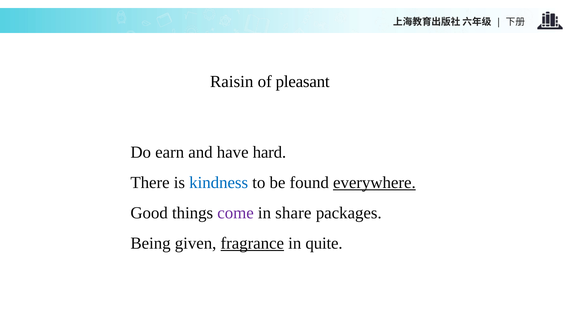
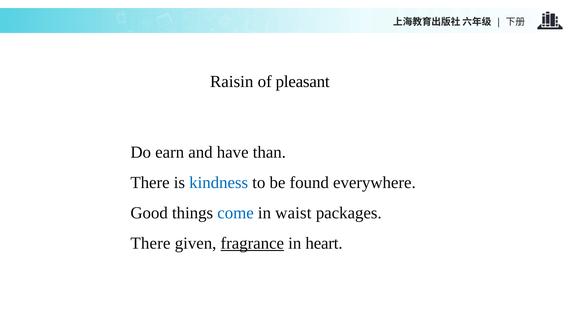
hard: hard -> than
everywhere underline: present -> none
come colour: purple -> blue
share: share -> waist
Being at (151, 243): Being -> There
quite: quite -> heart
